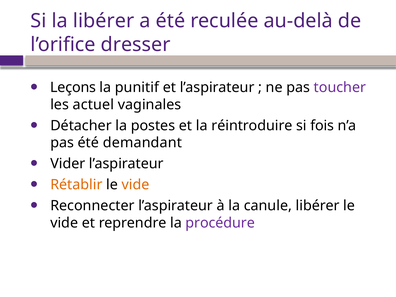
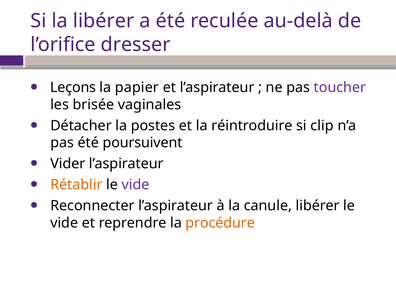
punitif: punitif -> papier
actuel: actuel -> brisée
fois: fois -> clip
demandant: demandant -> poursuivent
vide at (136, 185) colour: orange -> purple
procédure colour: purple -> orange
